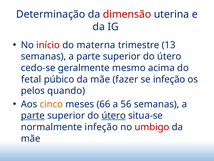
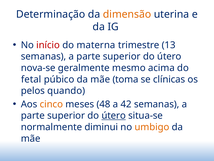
dimensão colour: red -> orange
cedo-se: cedo-se -> nova-se
fazer: fazer -> toma
se infeção: infeção -> clínicas
66: 66 -> 48
56: 56 -> 42
parte at (33, 115) underline: present -> none
normalmente infeção: infeção -> diminui
umbigo colour: red -> orange
